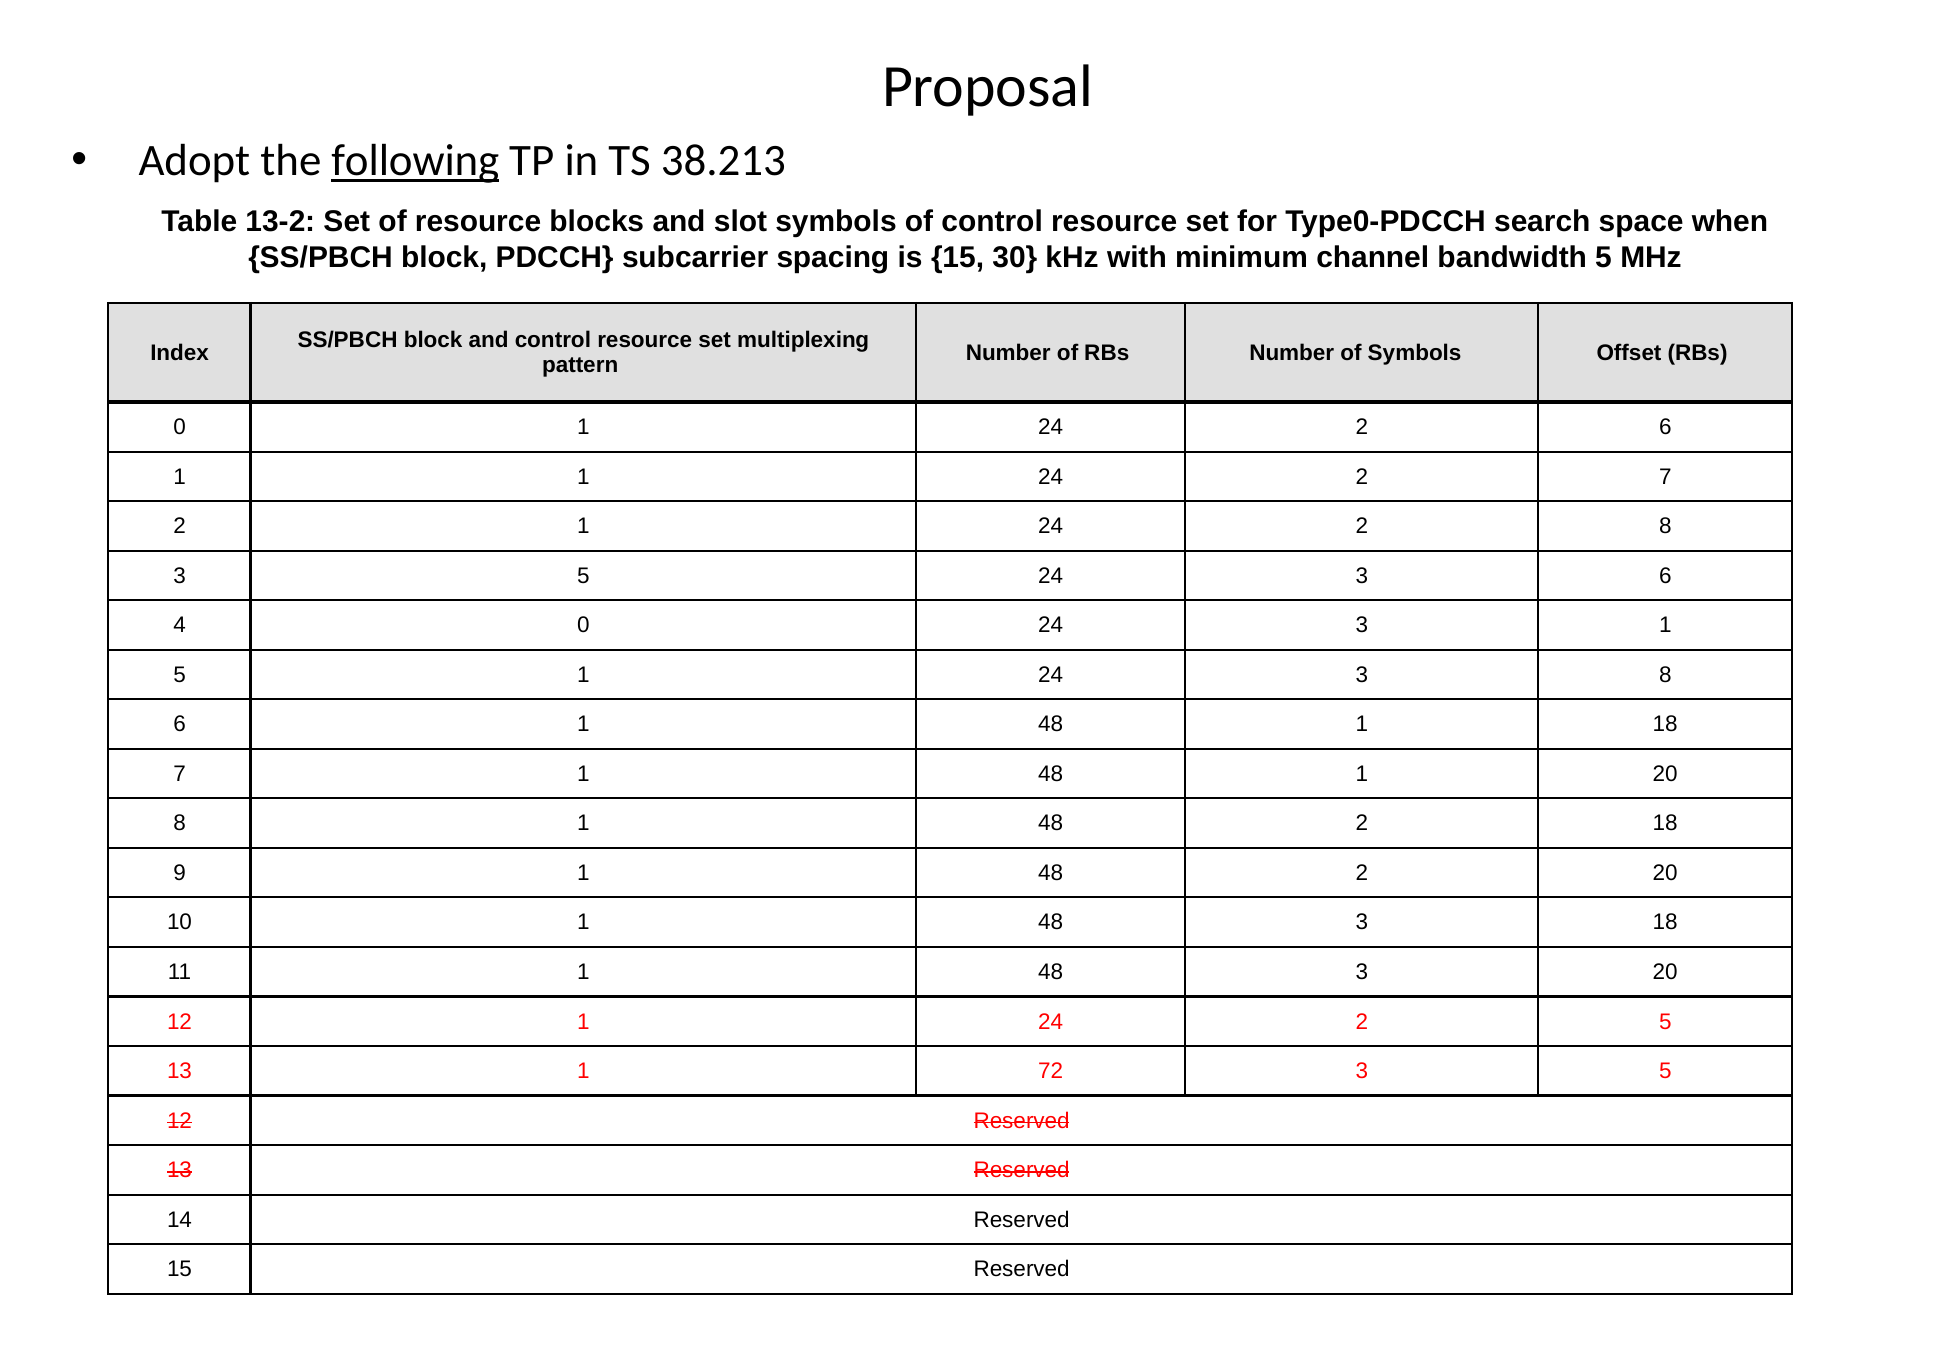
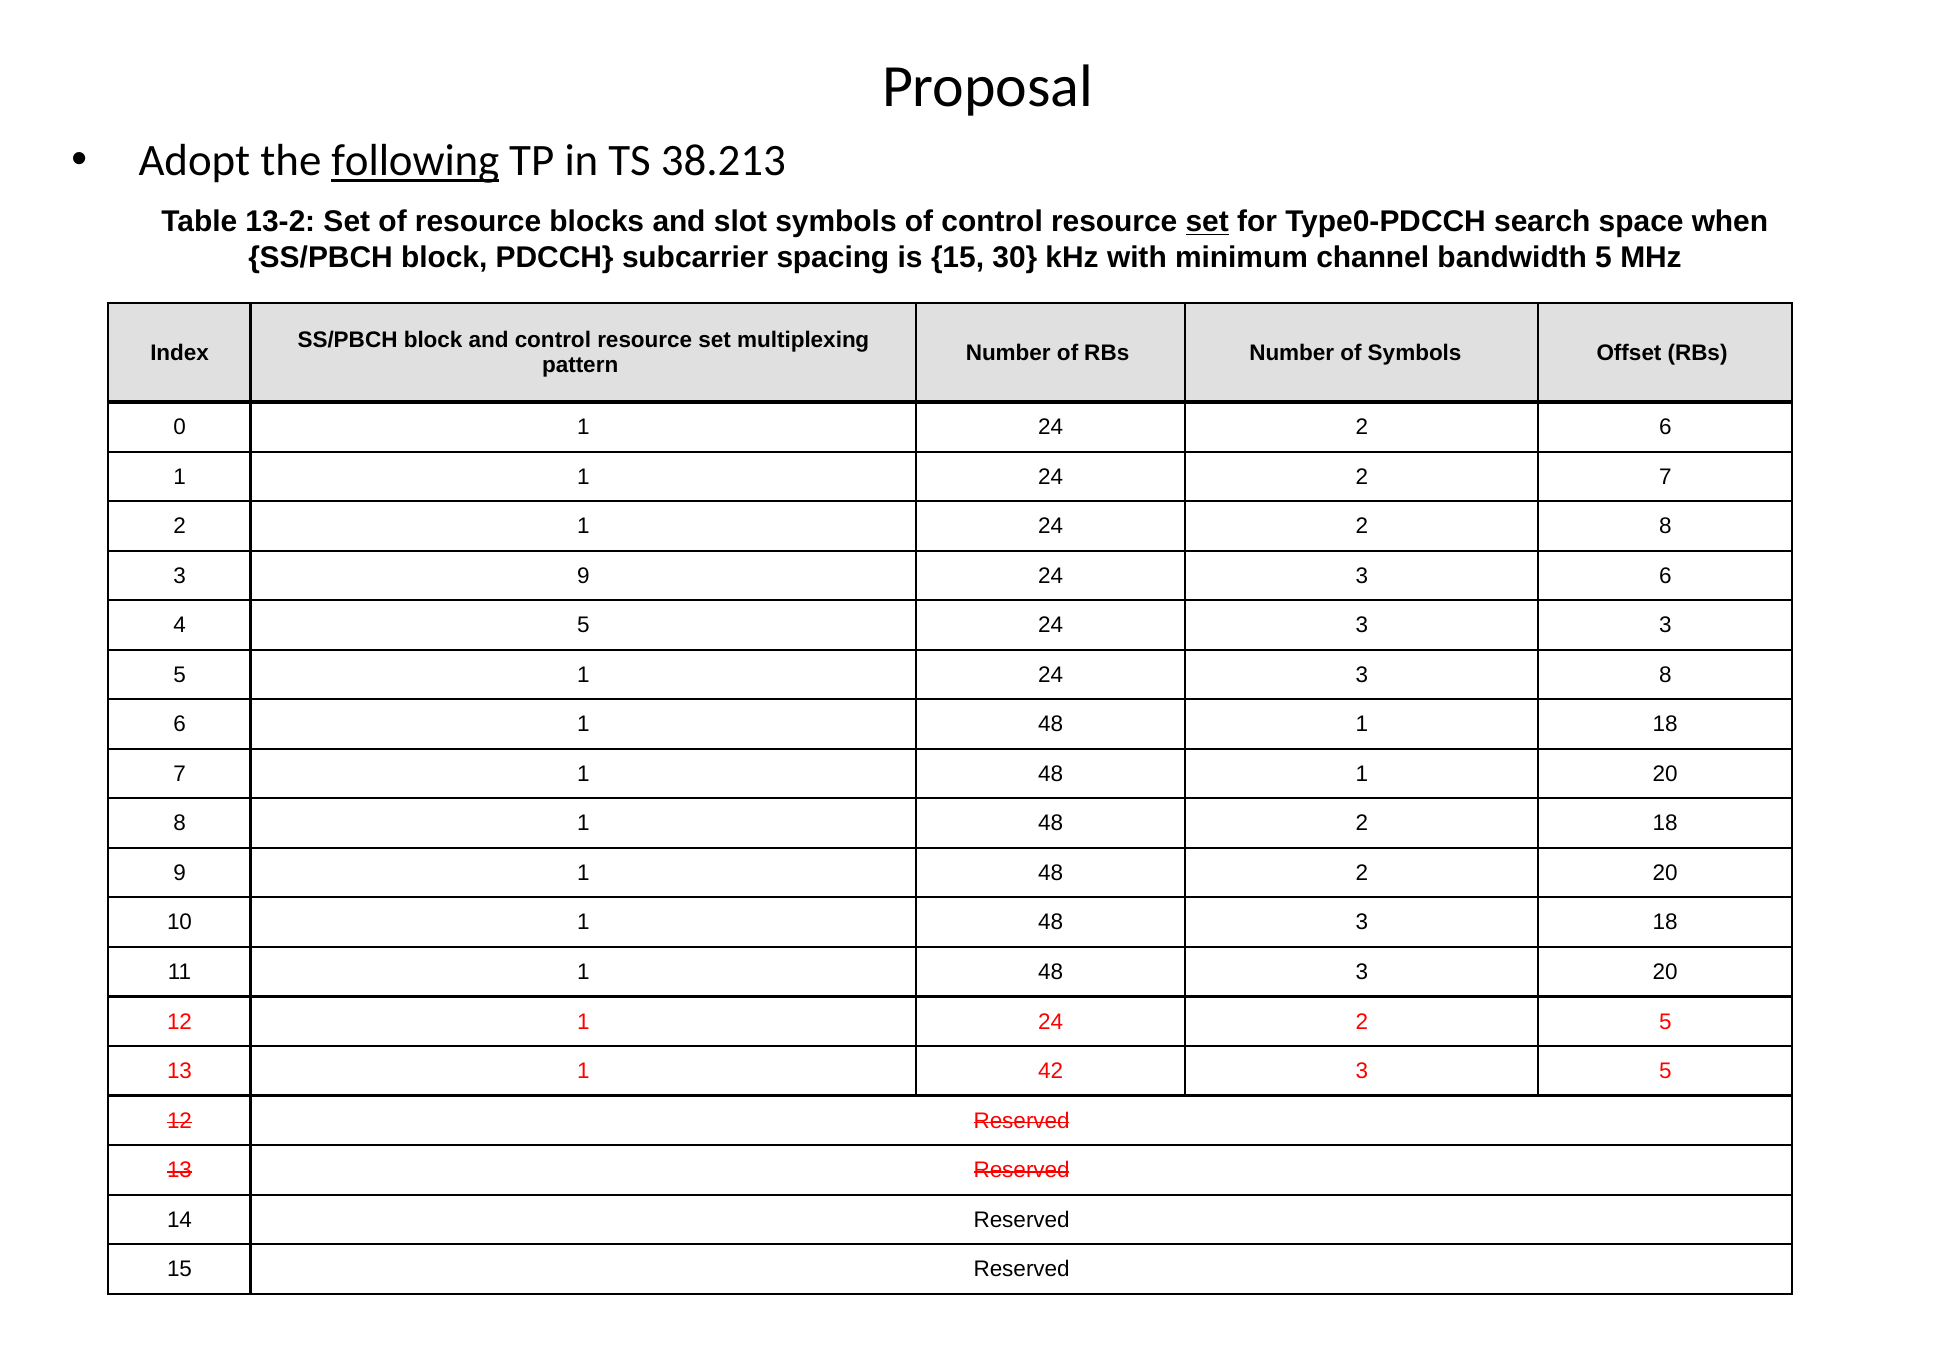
set at (1207, 222) underline: none -> present
5 at (583, 576): 5 -> 9
4 0: 0 -> 5
3 1: 1 -> 3
72: 72 -> 42
